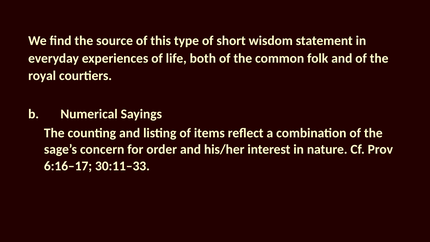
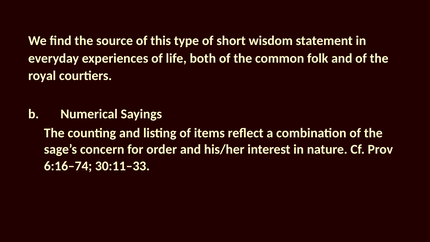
6:16–17: 6:16–17 -> 6:16–74
